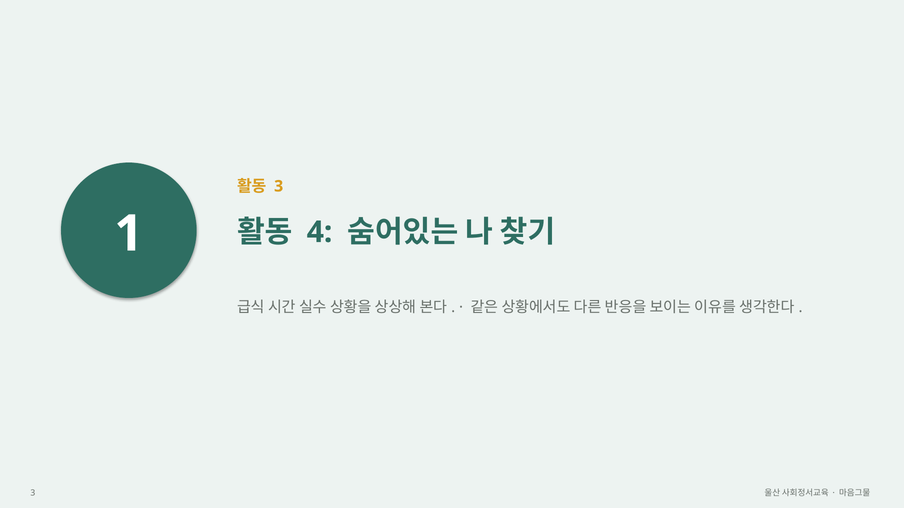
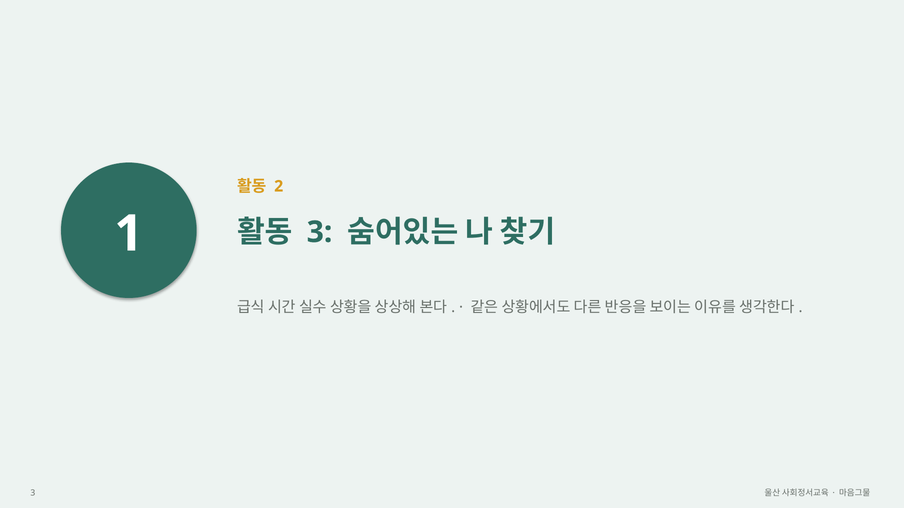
3 at (279, 186): 3 -> 2
4 at (320, 232): 4 -> 3
